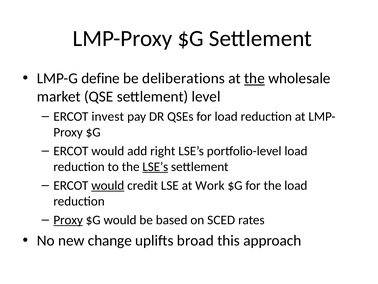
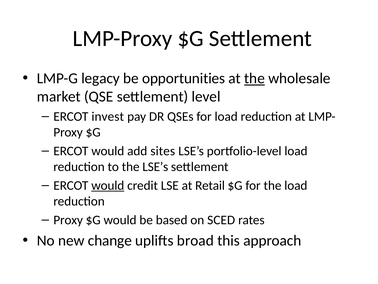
define: define -> legacy
deliberations: deliberations -> opportunities
right: right -> sites
LSE’s at (155, 167) underline: present -> none
Work: Work -> Retail
Proxy at (68, 220) underline: present -> none
